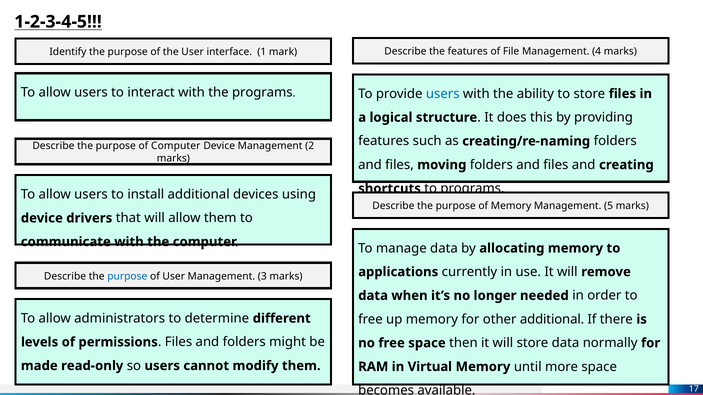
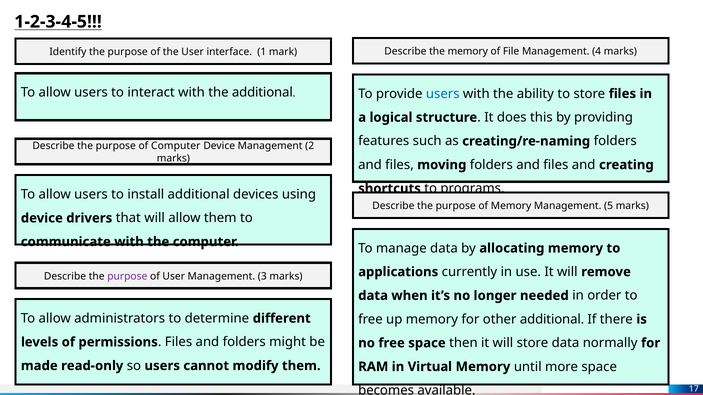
the features: features -> memory
the programs: programs -> additional
purpose at (127, 277) colour: blue -> purple
